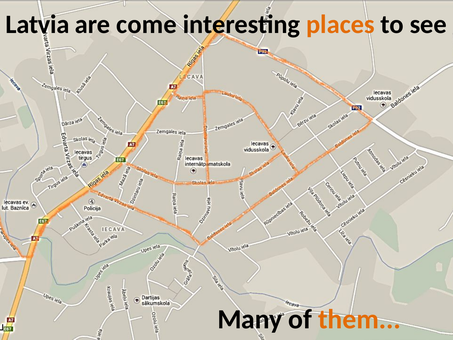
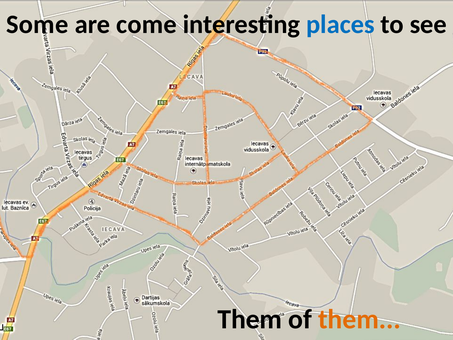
Latvia: Latvia -> Some
places colour: orange -> blue
Many at (250, 319): Many -> Them
